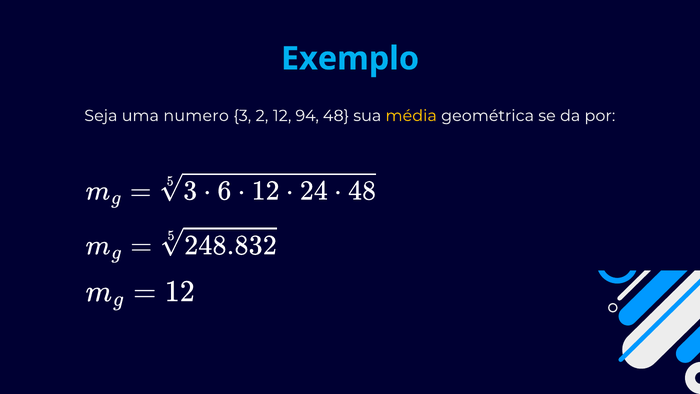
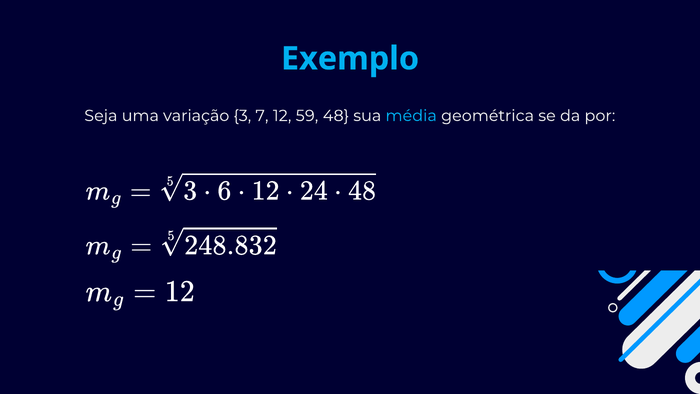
numero: numero -> variação
2: 2 -> 7
94: 94 -> 59
média colour: yellow -> light blue
